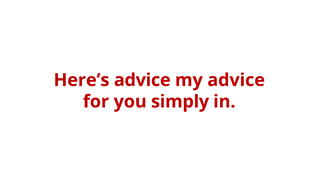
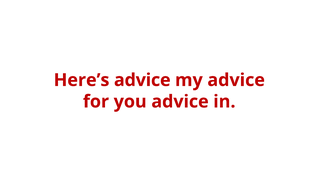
you simply: simply -> advice
